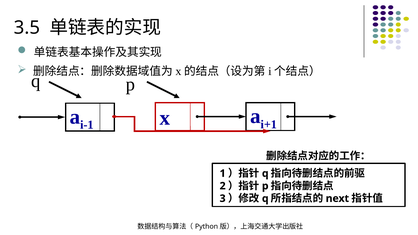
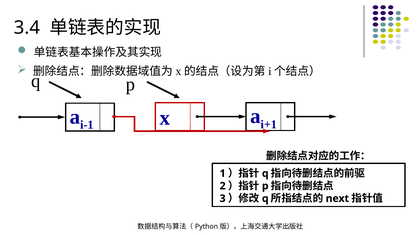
3.5: 3.5 -> 3.4
